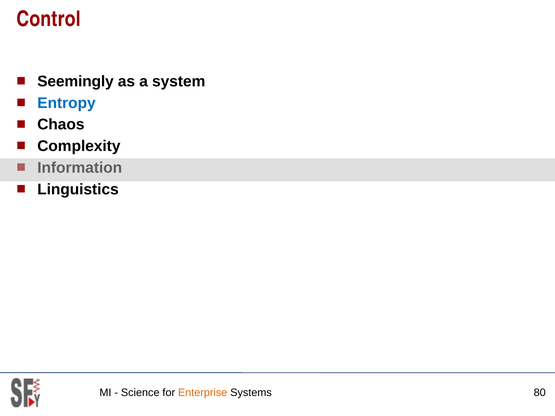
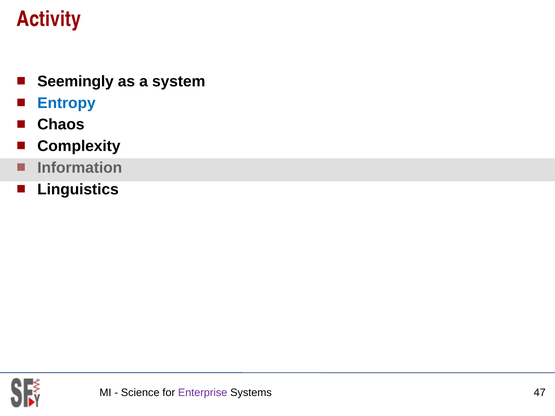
Control: Control -> Activity
Enterprise colour: orange -> purple
80: 80 -> 47
